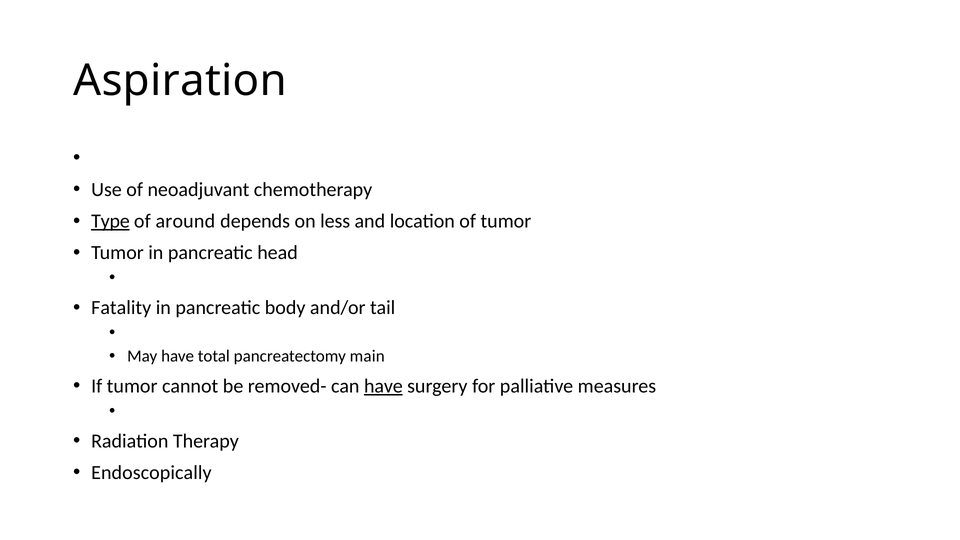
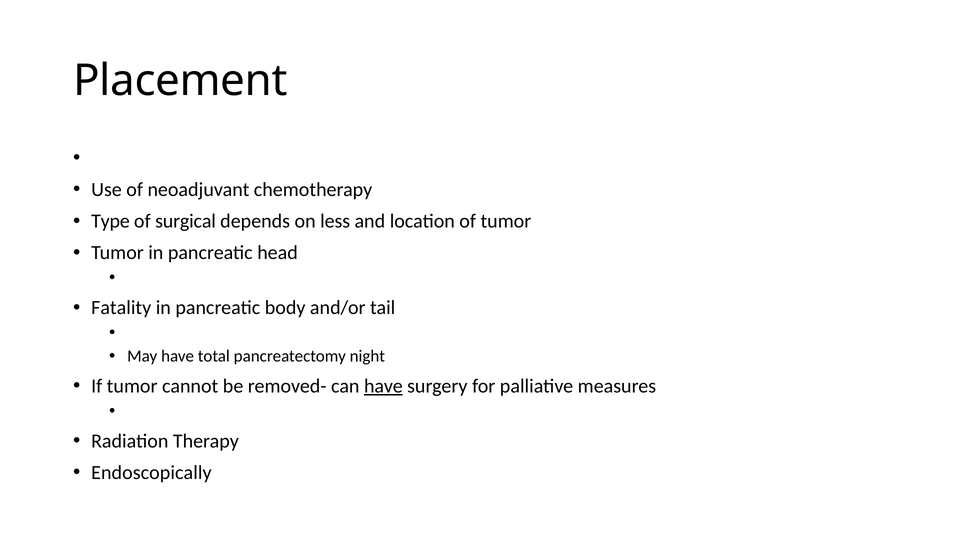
Aspiration: Aspiration -> Placement
Type underline: present -> none
around: around -> surgical
main: main -> night
